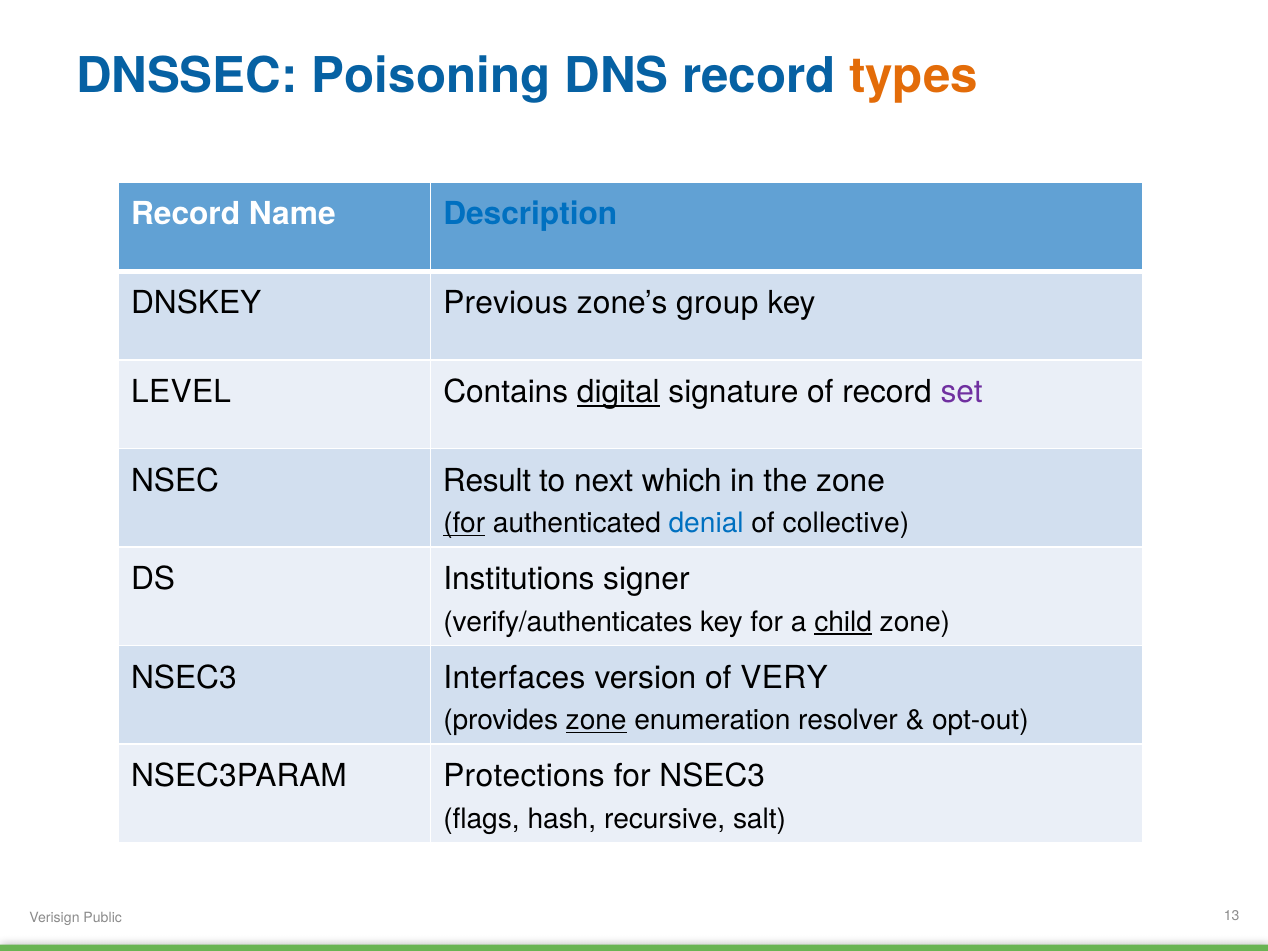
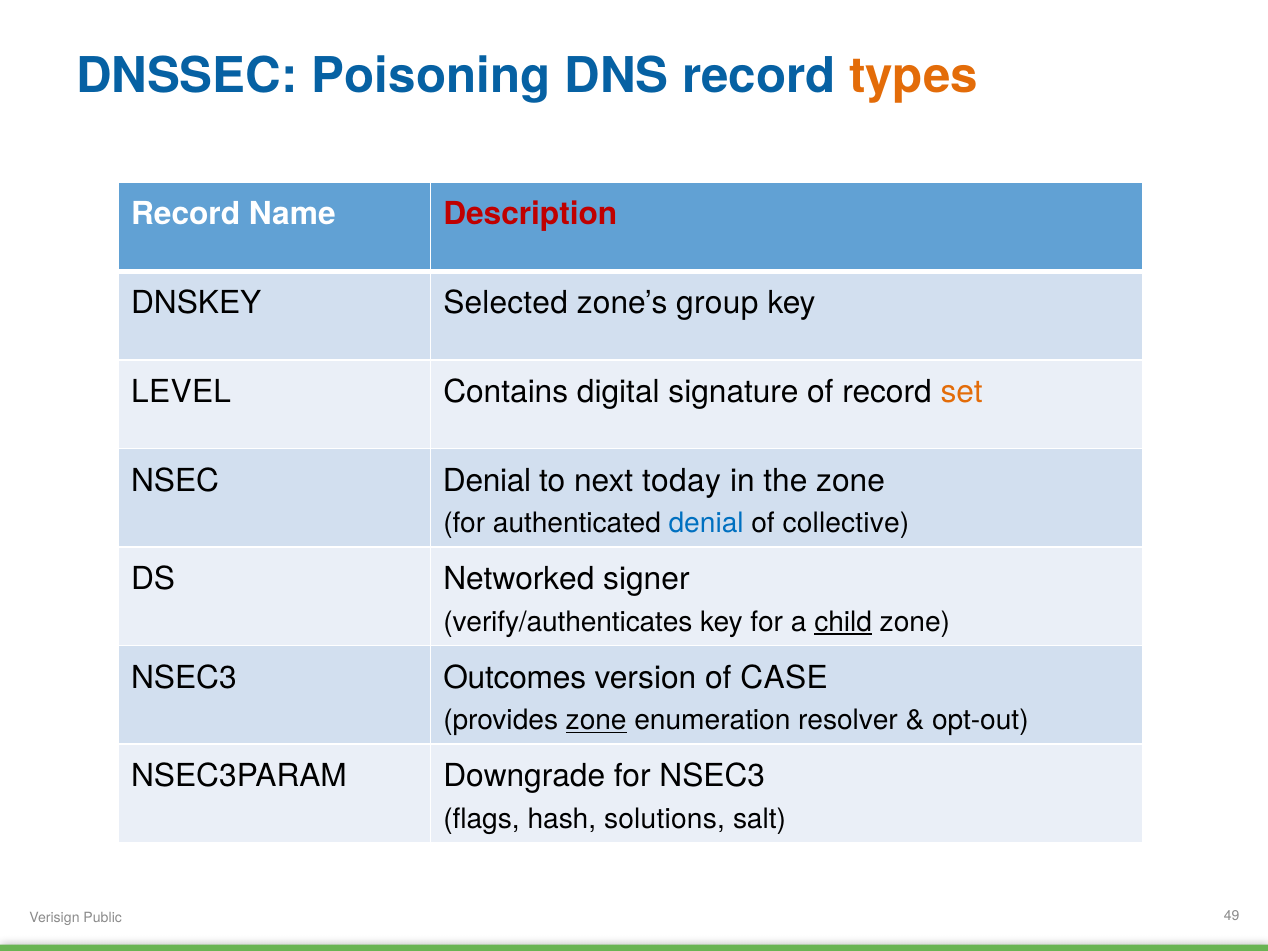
Description colour: blue -> red
Previous: Previous -> Selected
digital underline: present -> none
set colour: purple -> orange
NSEC Result: Result -> Denial
which: which -> today
for at (464, 523) underline: present -> none
Institutions: Institutions -> Networked
Interfaces: Interfaces -> Outcomes
VERY: VERY -> CASE
Protections: Protections -> Downgrade
recursive: recursive -> solutions
13: 13 -> 49
